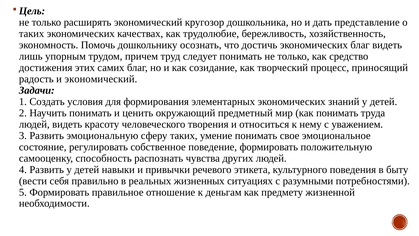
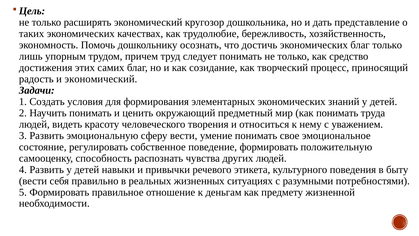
благ видеть: видеть -> только
сферу таких: таких -> вести
